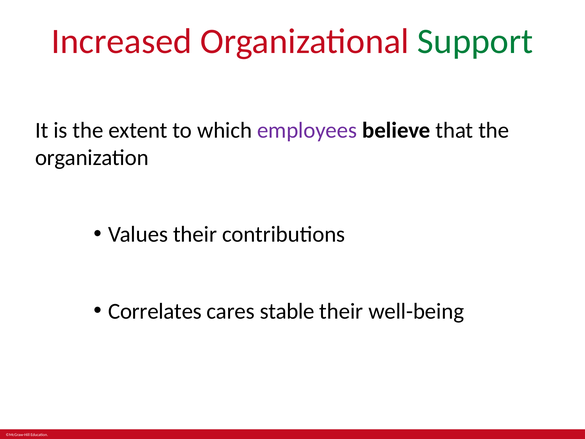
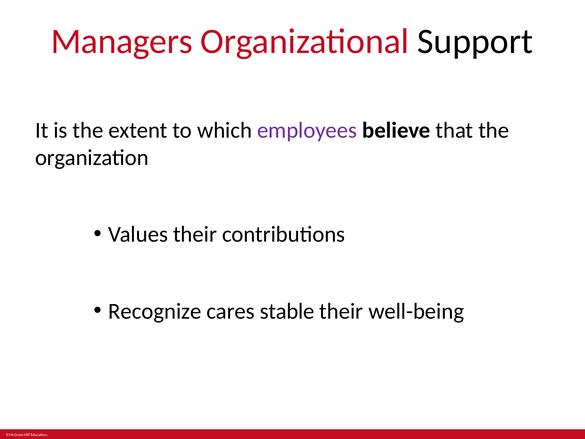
Increased: Increased -> Managers
Support colour: green -> black
Correlates: Correlates -> Recognize
